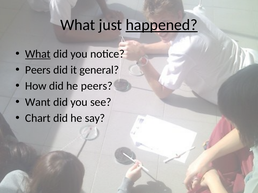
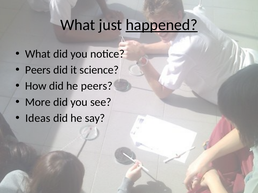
What at (38, 54) underline: present -> none
general: general -> science
Want: Want -> More
Chart: Chart -> Ideas
